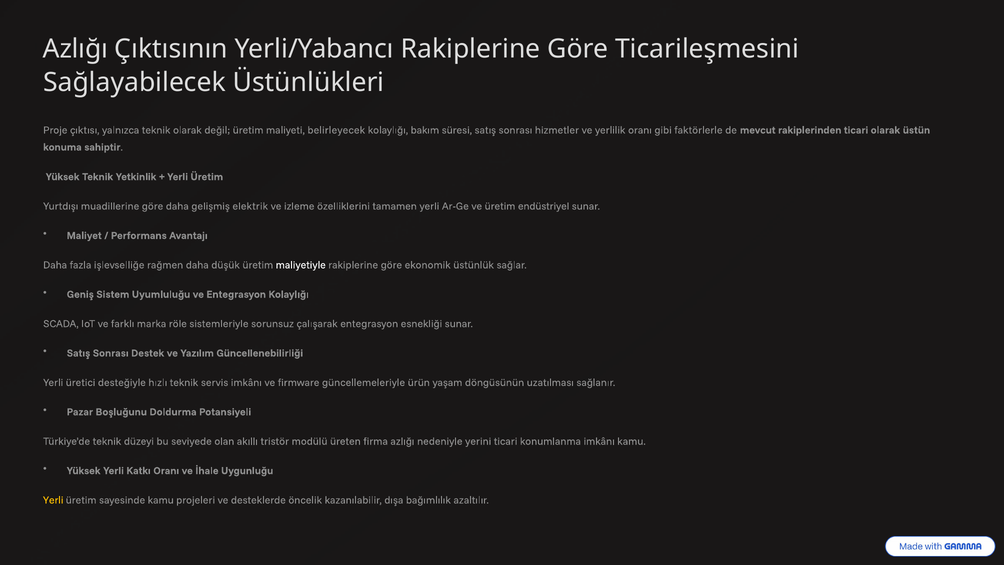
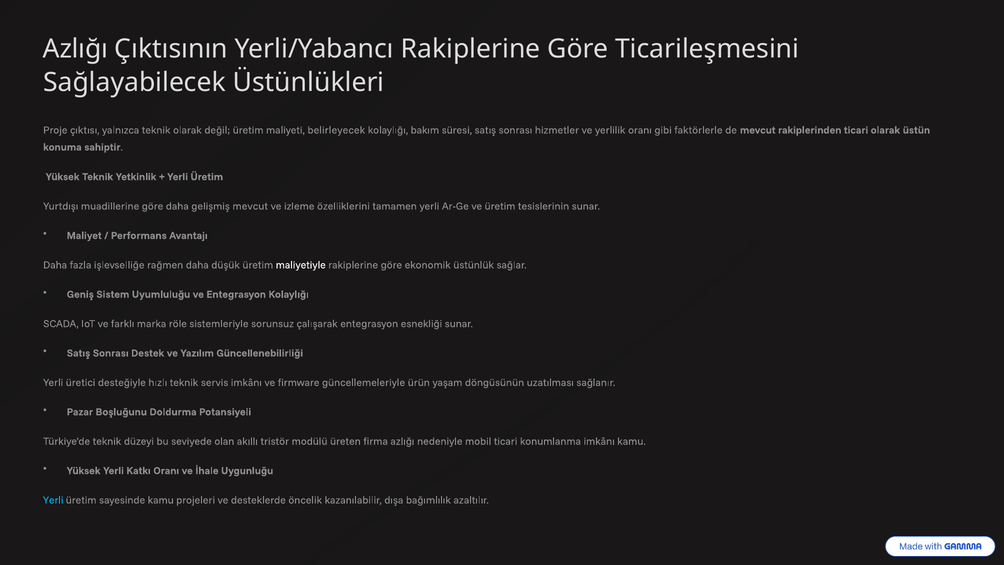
gelişmiş elektrik: elektrik -> mevcut
endüstriyel: endüstriyel -> tesislerinin
yerini: yerini -> mobil
Yerli at (53, 500) colour: yellow -> light blue
